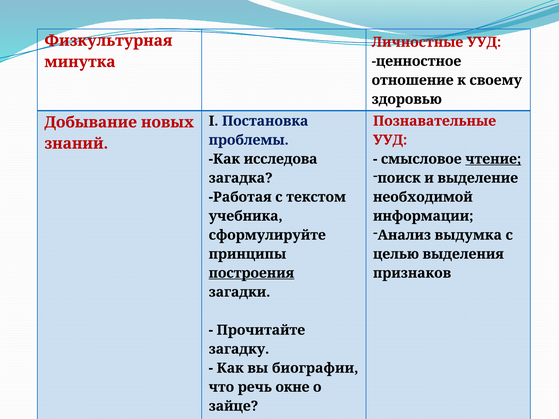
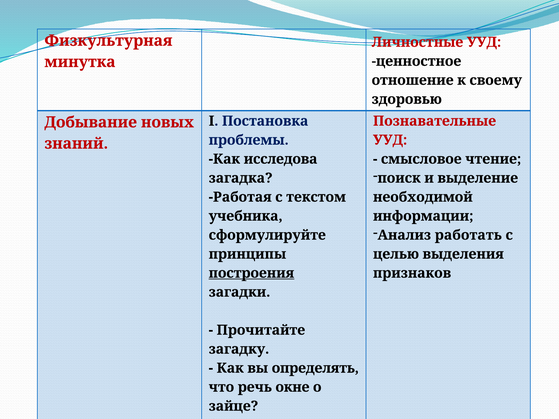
чтение underline: present -> none
выдумка: выдумка -> работать
биографии: биографии -> определять
